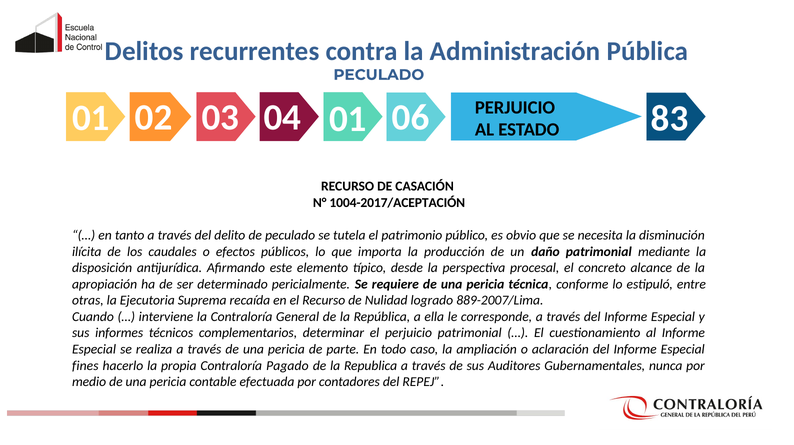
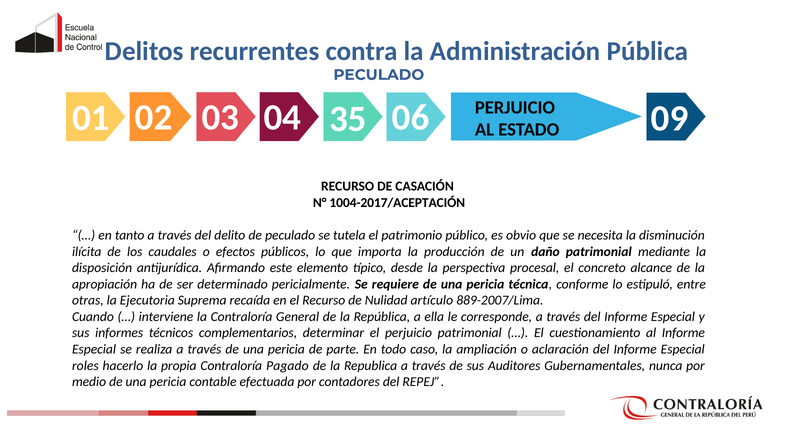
83: 83 -> 09
04 01: 01 -> 35
logrado: logrado -> artículo
fines: fines -> roles
